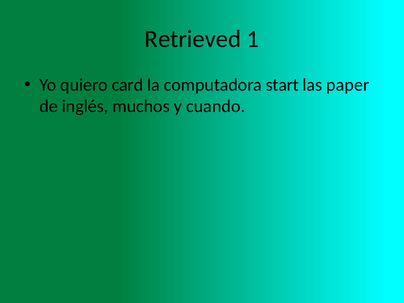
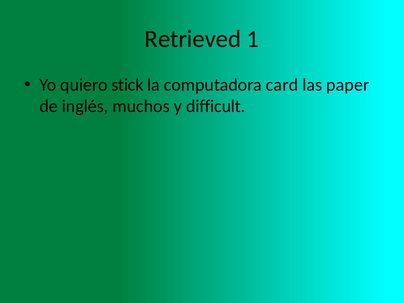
card: card -> stick
start: start -> card
cuando: cuando -> difficult
